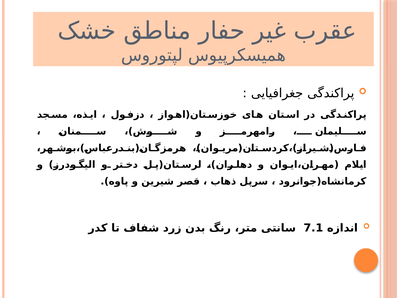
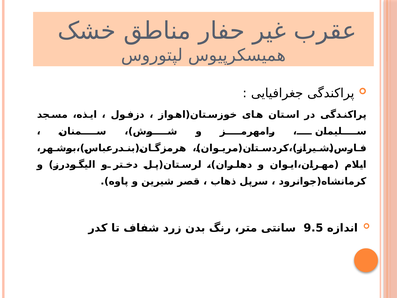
7.1: 7.1 -> 9.5
